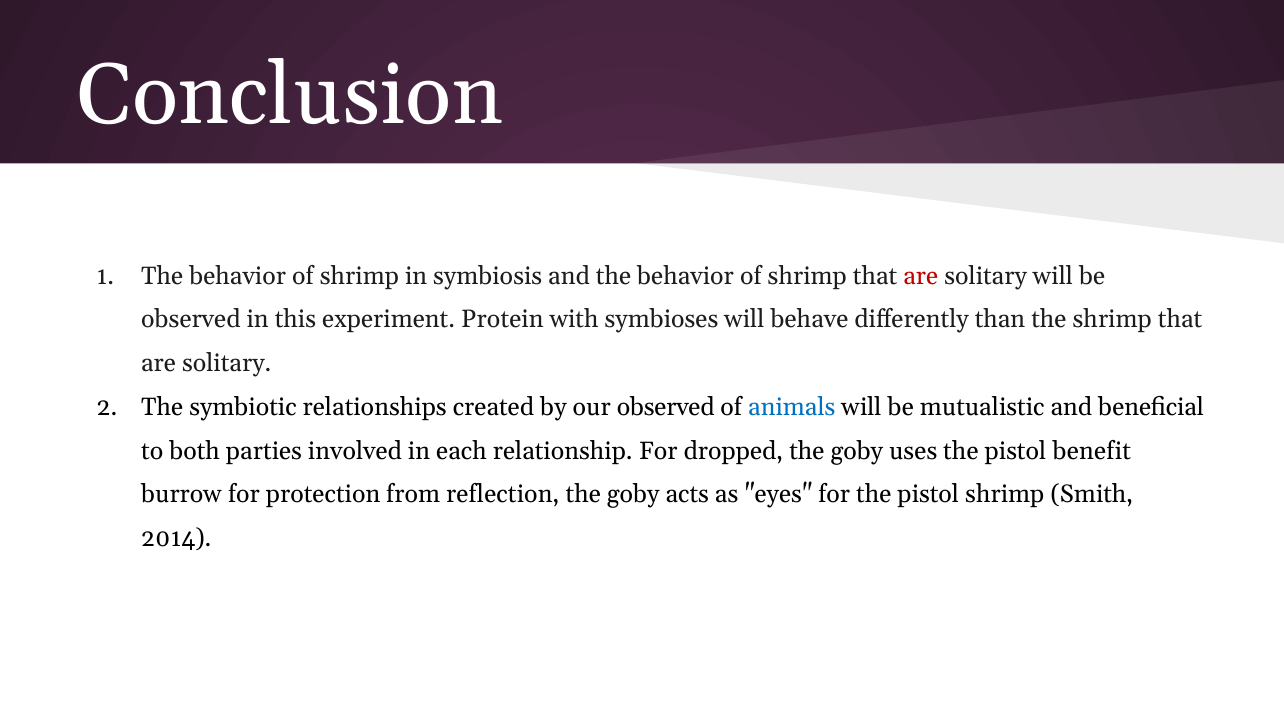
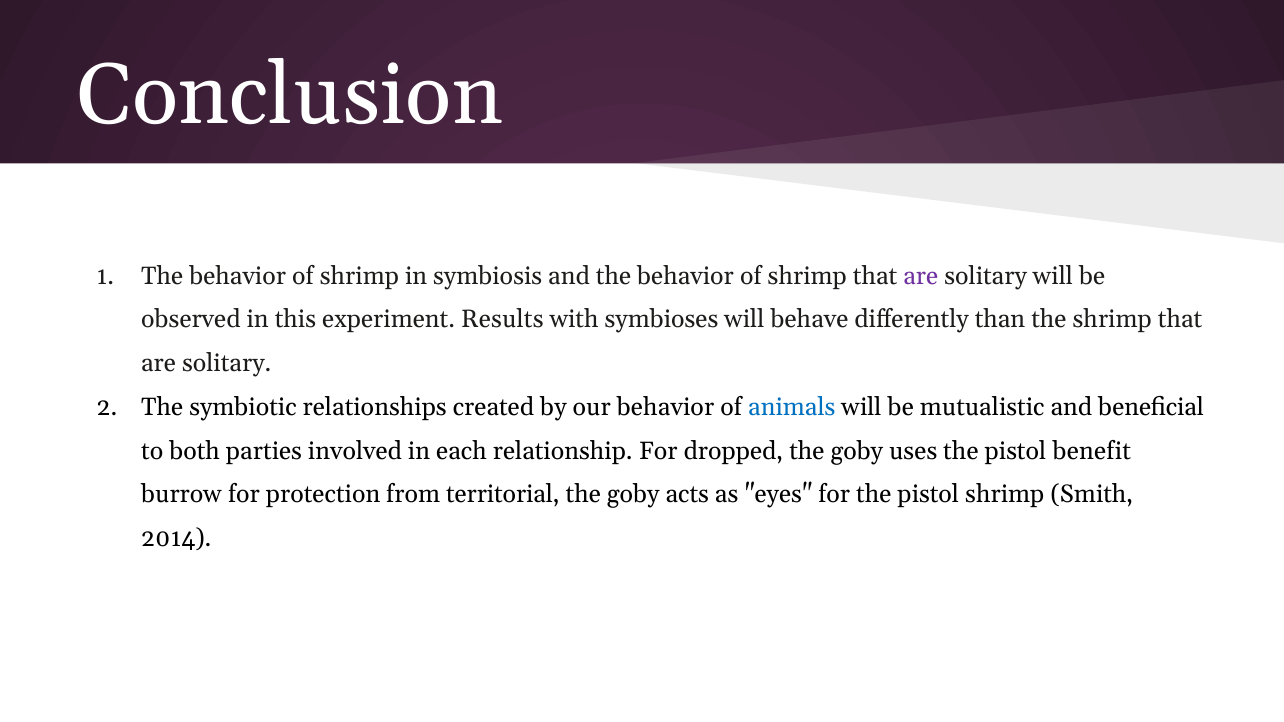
are at (921, 276) colour: red -> purple
Protein: Protein -> Results
our observed: observed -> behavior
reflection: reflection -> territorial
